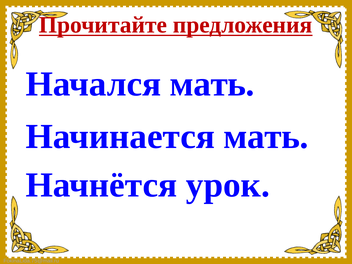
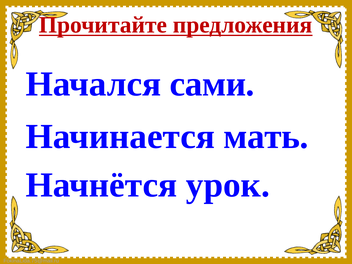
Начался мать: мать -> сами
